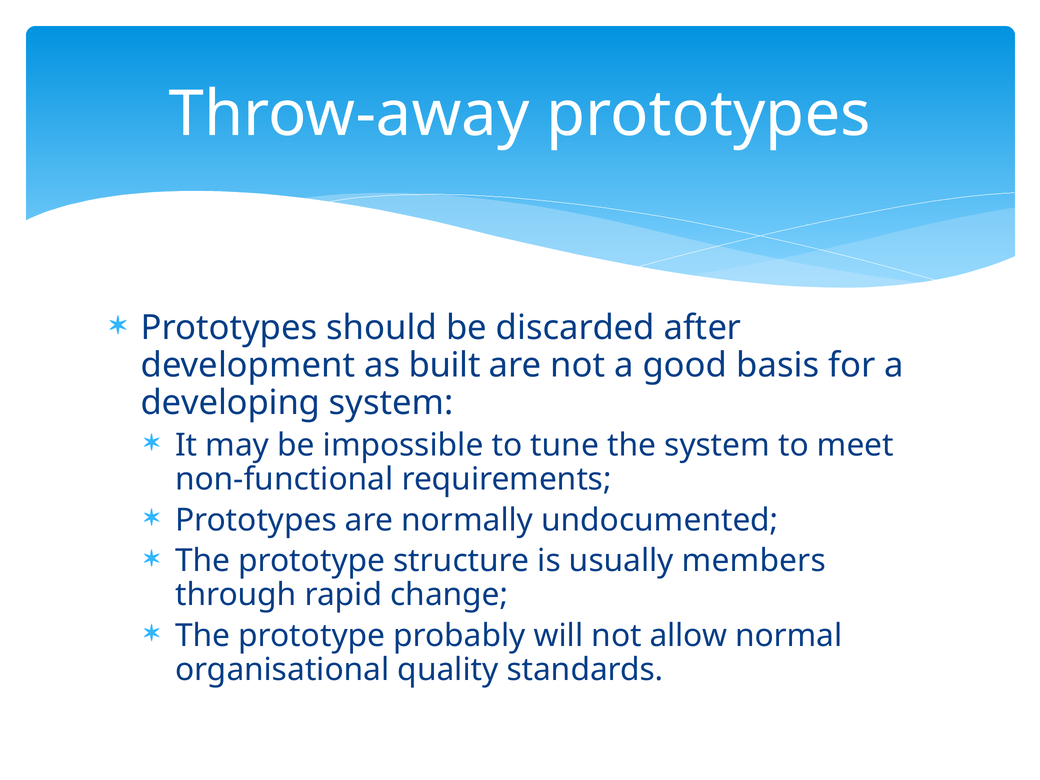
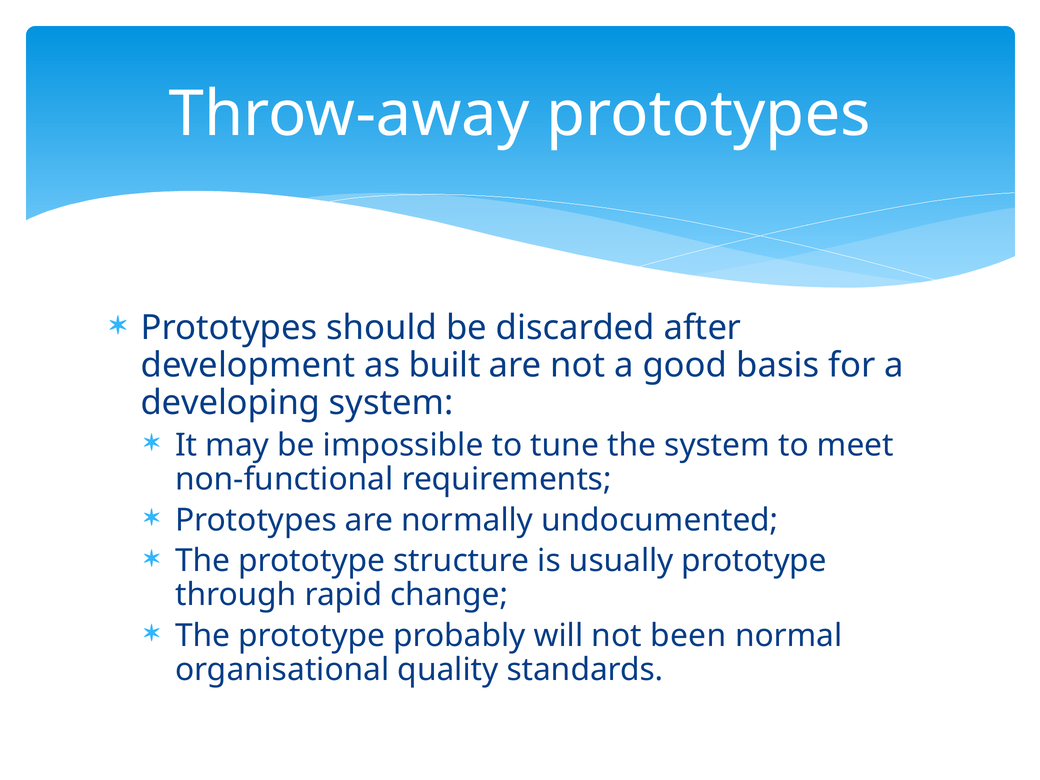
usually members: members -> prototype
allow: allow -> been
